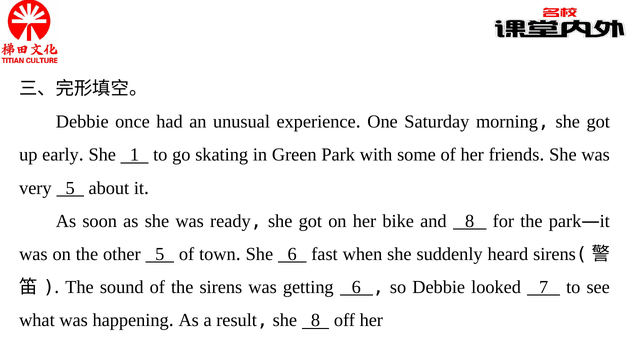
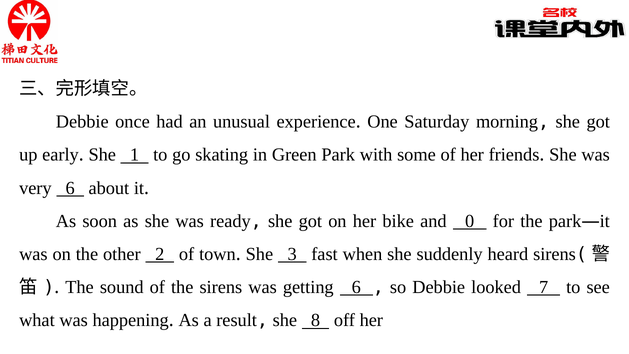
very 5: 5 -> 6
and 8: 8 -> 0
other 5: 5 -> 2
She 6: 6 -> 3
